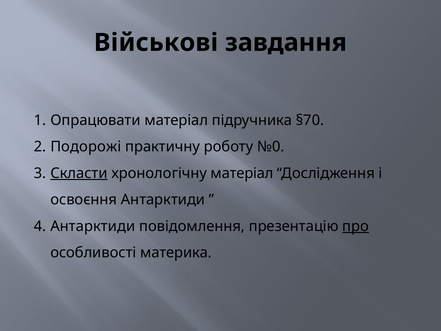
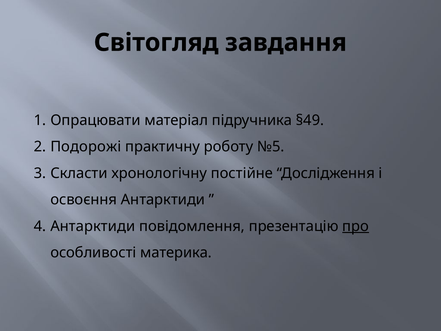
Військові: Військові -> Світогляд
§70: §70 -> §49
№0: №0 -> №5
Скласти underline: present -> none
хронологічну матеріал: матеріал -> постійне
